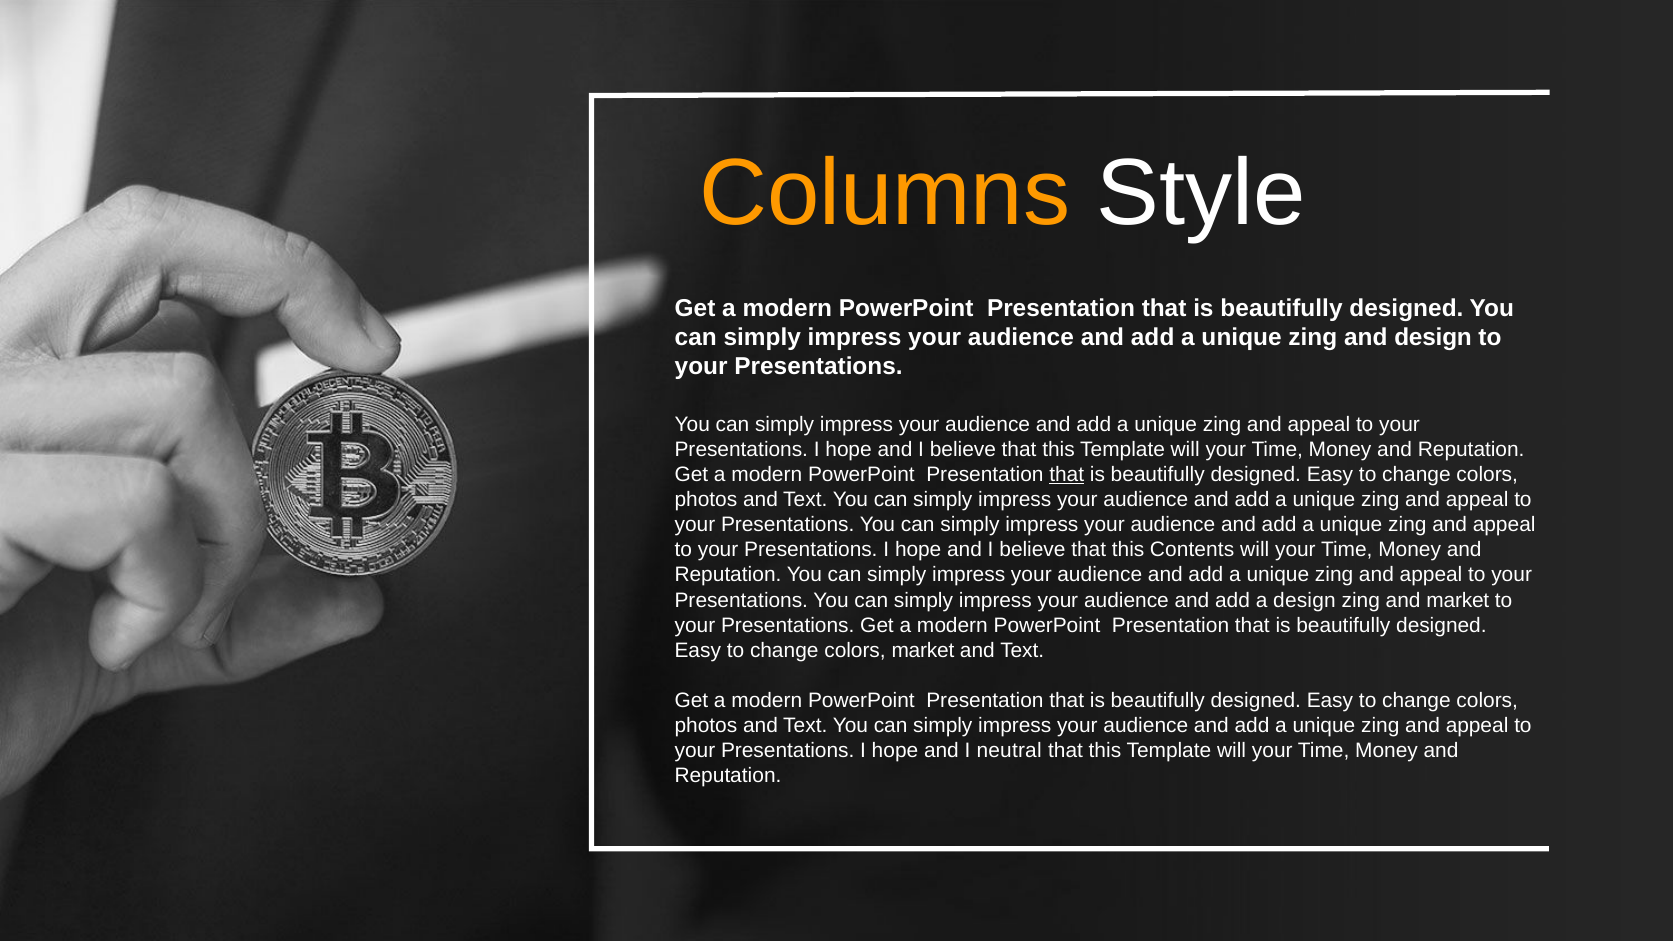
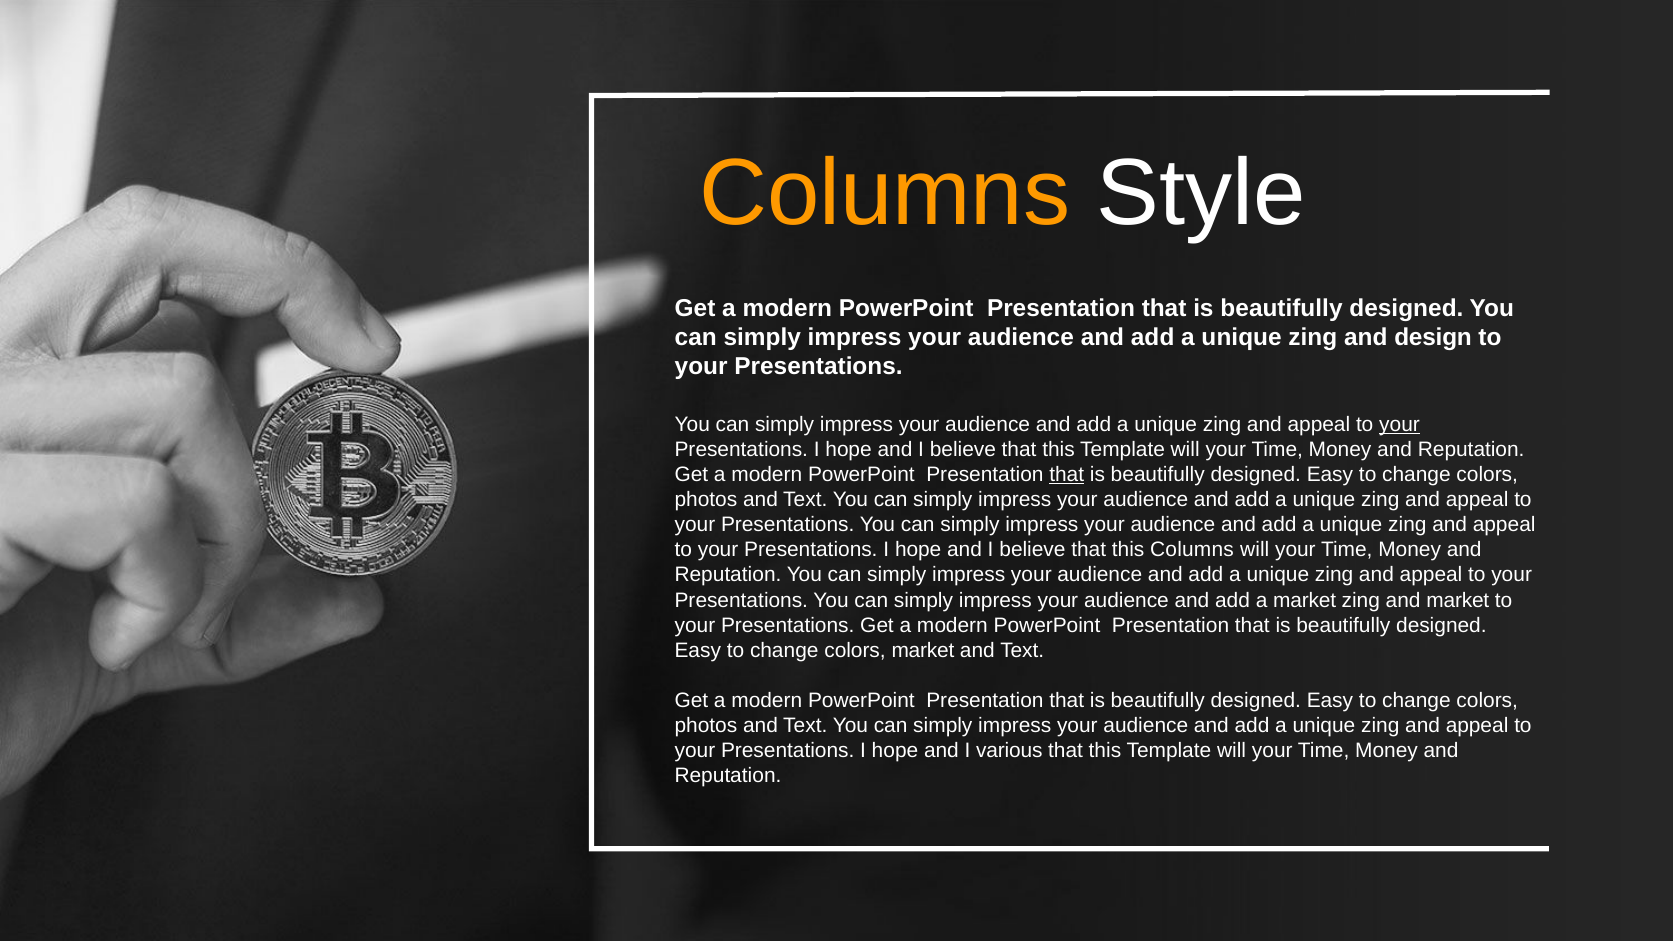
your at (1400, 425) underline: none -> present
this Contents: Contents -> Columns
a design: design -> market
neutral: neutral -> various
